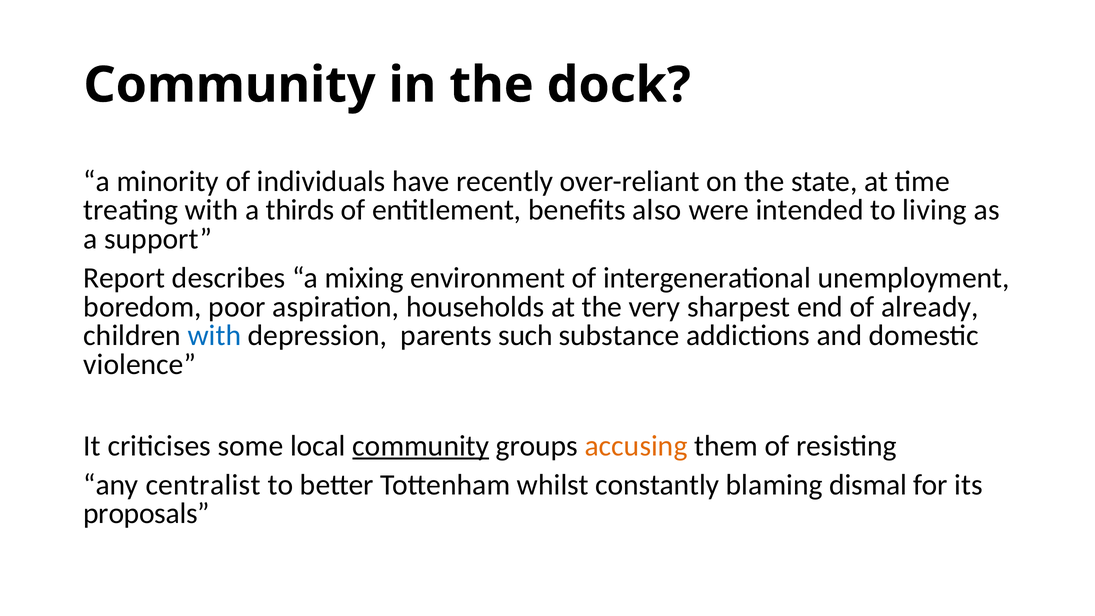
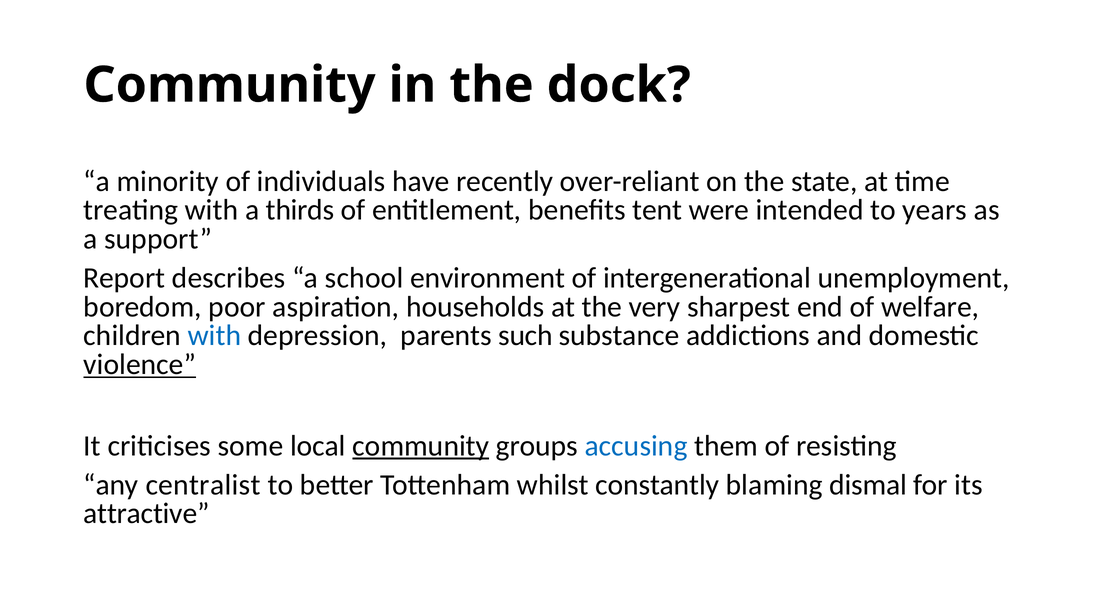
also: also -> tent
living: living -> years
mixing: mixing -> school
already: already -> welfare
violence underline: none -> present
accusing colour: orange -> blue
proposals: proposals -> attractive
